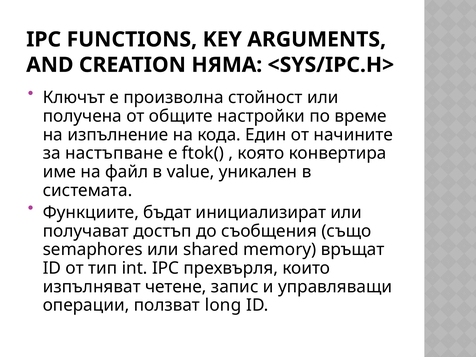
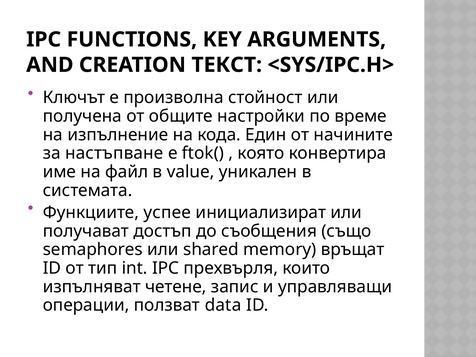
НЯМА: НЯМА -> ТЕКСТ
бъдат: бъдат -> успее
long: long -> data
